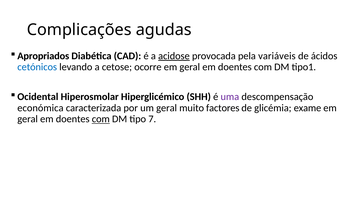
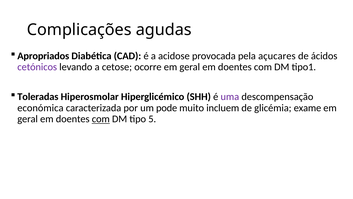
acidose underline: present -> none
variáveis: variáveis -> açucares
cetónicos colour: blue -> purple
Ocidental: Ocidental -> Toleradas
um geral: geral -> pode
factores: factores -> incluem
7: 7 -> 5
